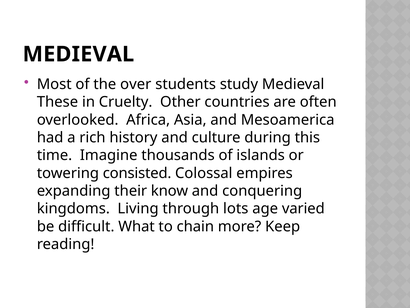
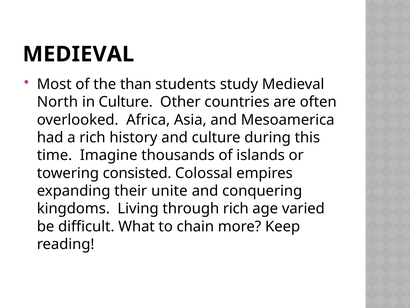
over: over -> than
These: These -> North
in Cruelty: Cruelty -> Culture
know: know -> unite
through lots: lots -> rich
